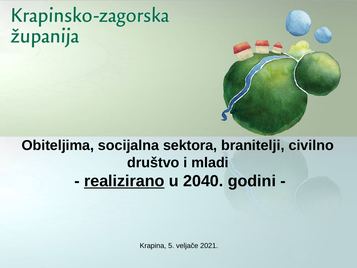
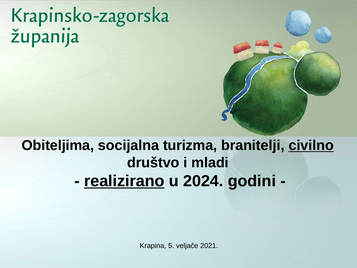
sektora: sektora -> turizma
civilno underline: none -> present
2040: 2040 -> 2024
